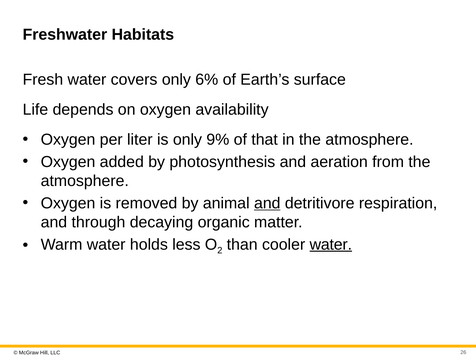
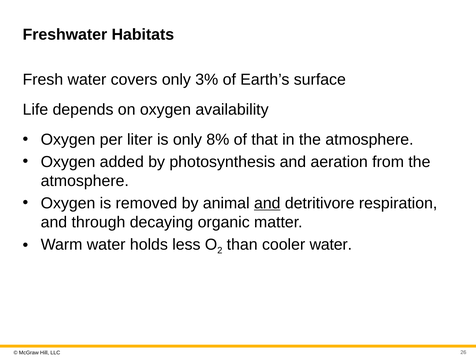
6%: 6% -> 3%
9%: 9% -> 8%
water at (331, 244) underline: present -> none
